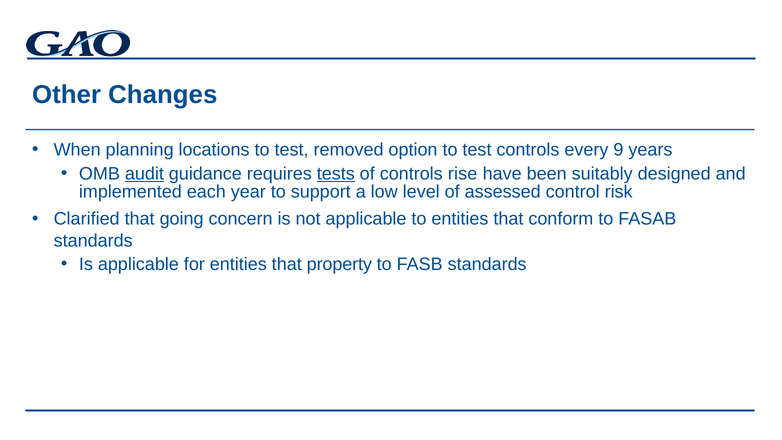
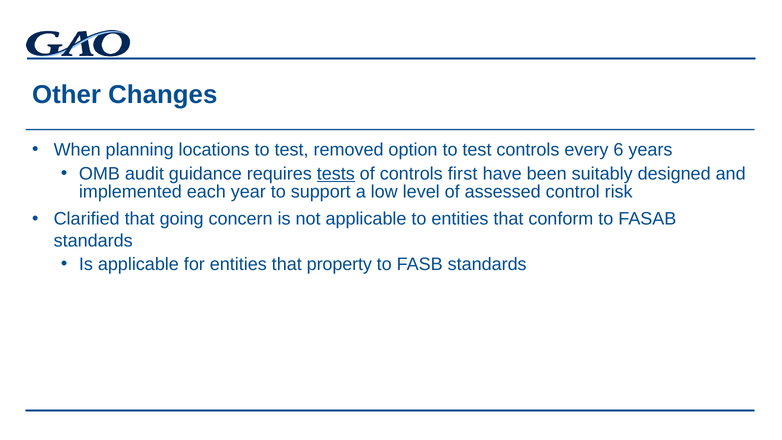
9: 9 -> 6
audit underline: present -> none
rise: rise -> first
